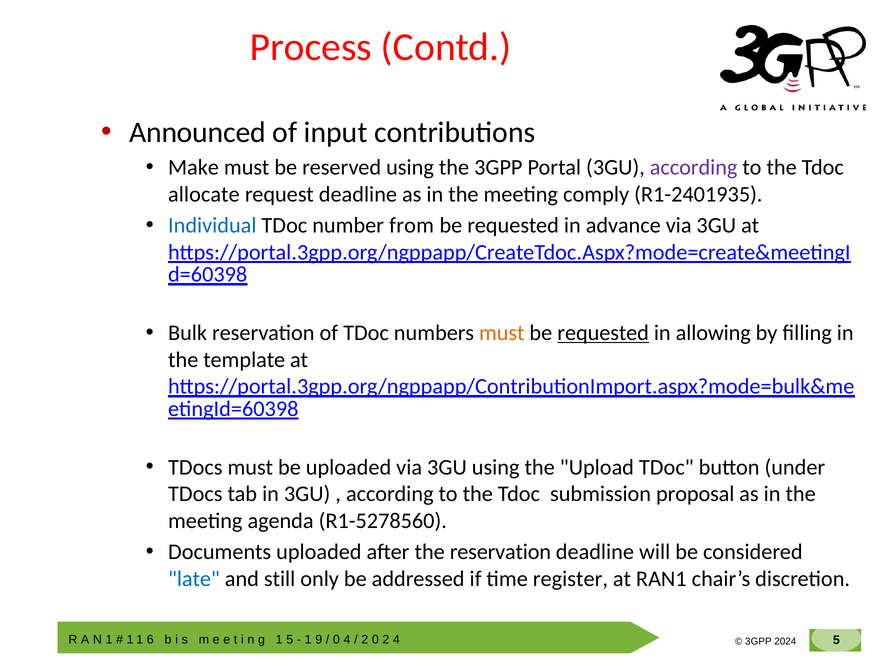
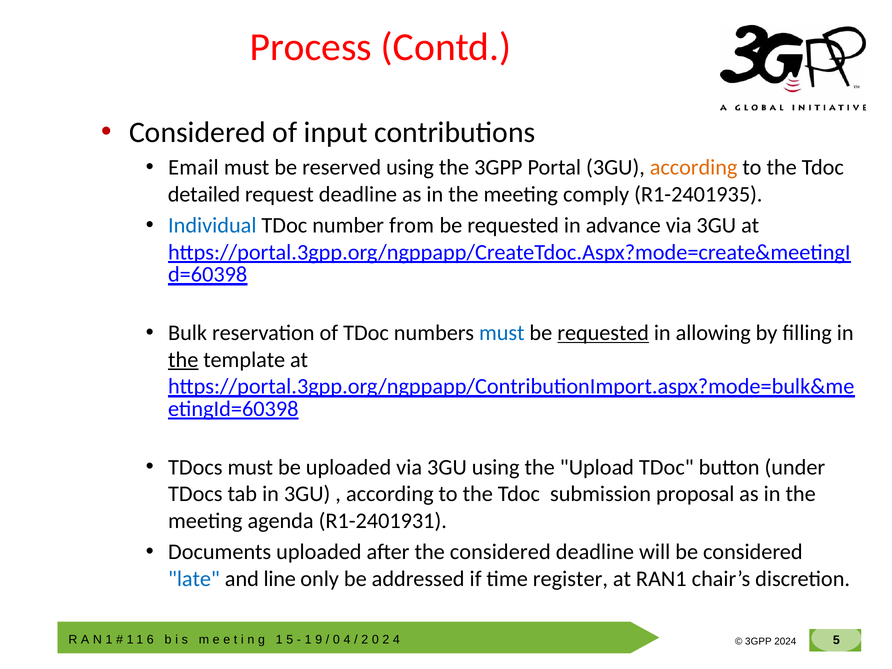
Announced at (198, 132): Announced -> Considered
Make: Make -> Email
according at (694, 167) colour: purple -> orange
allocate: allocate -> detailed
must at (502, 333) colour: orange -> blue
the at (183, 360) underline: none -> present
R1-5278560: R1-5278560 -> R1-2401931
the reservation: reservation -> considered
still: still -> line
